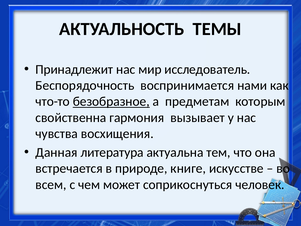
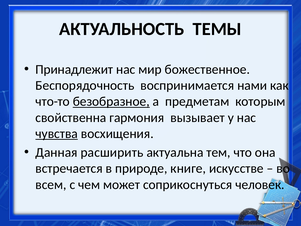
исследователь: исследователь -> божественное
чувства underline: none -> present
литература: литература -> расширить
